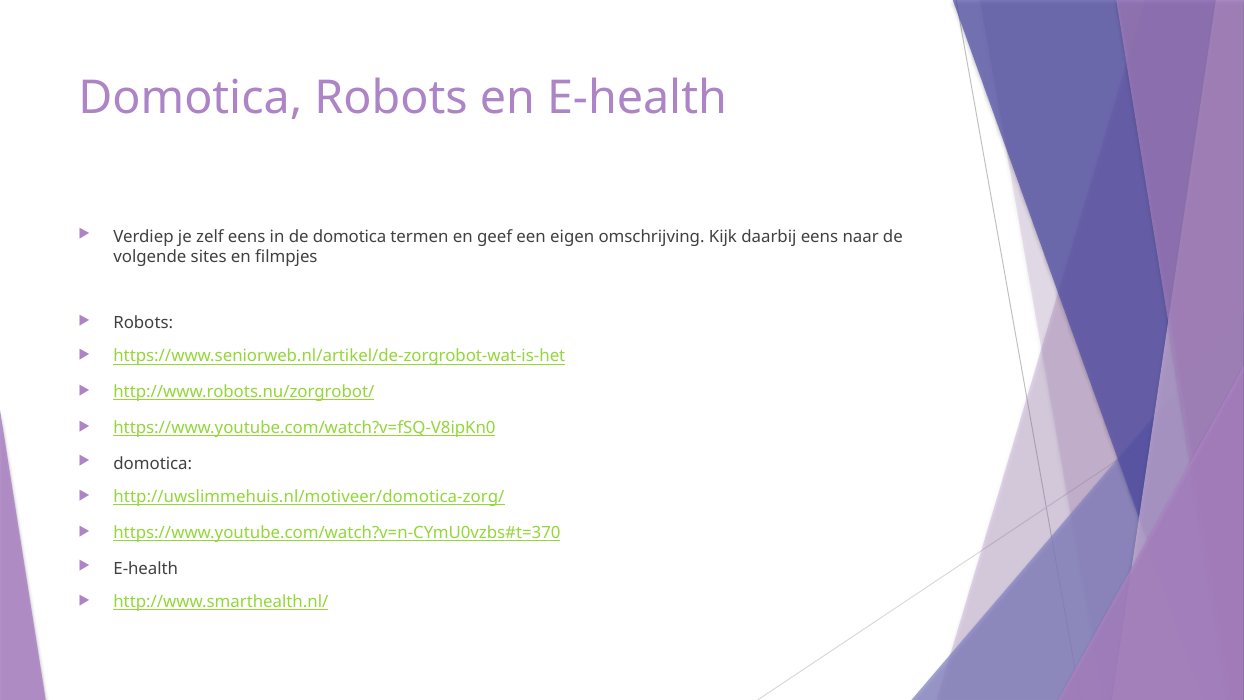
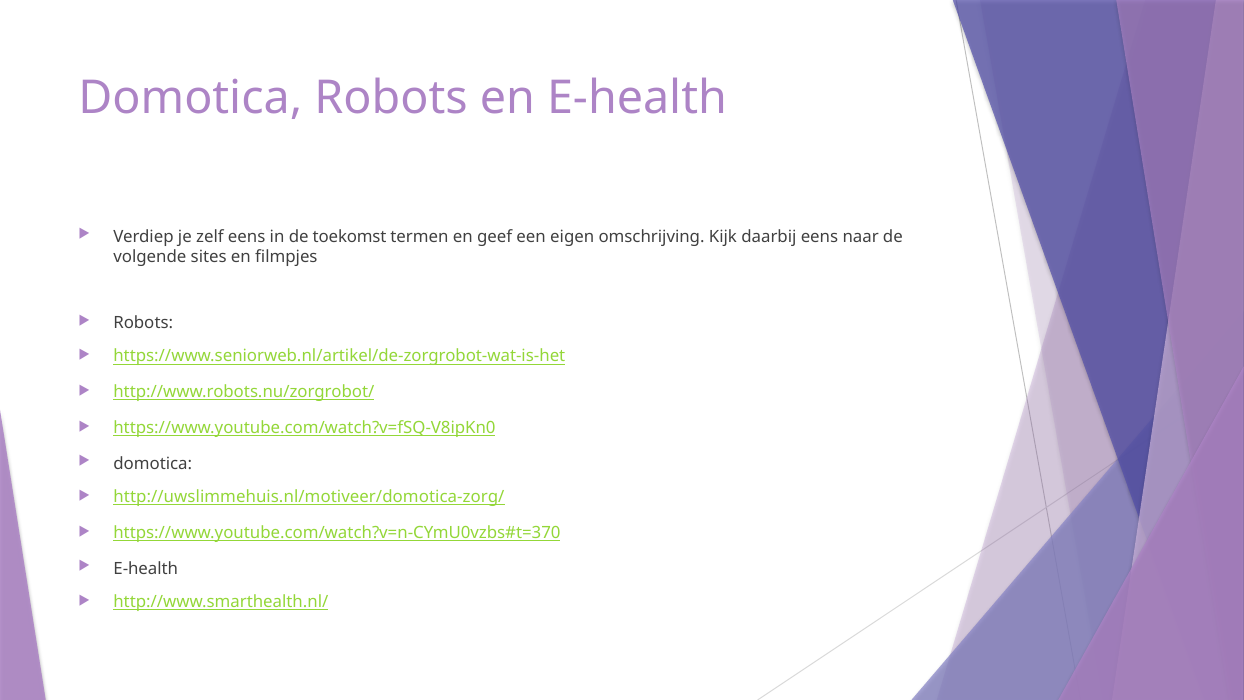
de domotica: domotica -> toekomst
